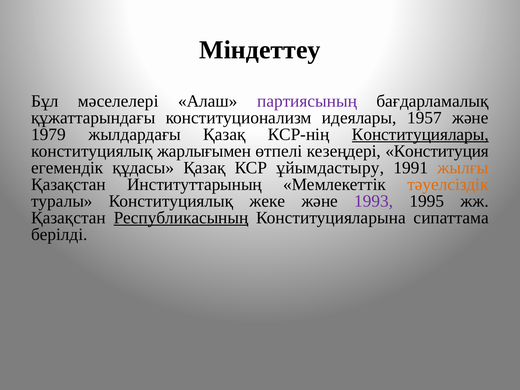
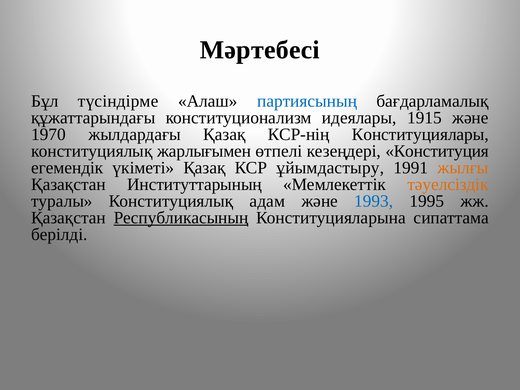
Міндеттеу: Міндеттеу -> Мәртебесі
мәселелері: мәселелері -> түсіндірме
партиясының colour: purple -> blue
1957: 1957 -> 1915
1979: 1979 -> 1970
Конституциялары underline: present -> none
құдасы: құдасы -> үкіметі
жеке: жеке -> адам
1993 colour: purple -> blue
